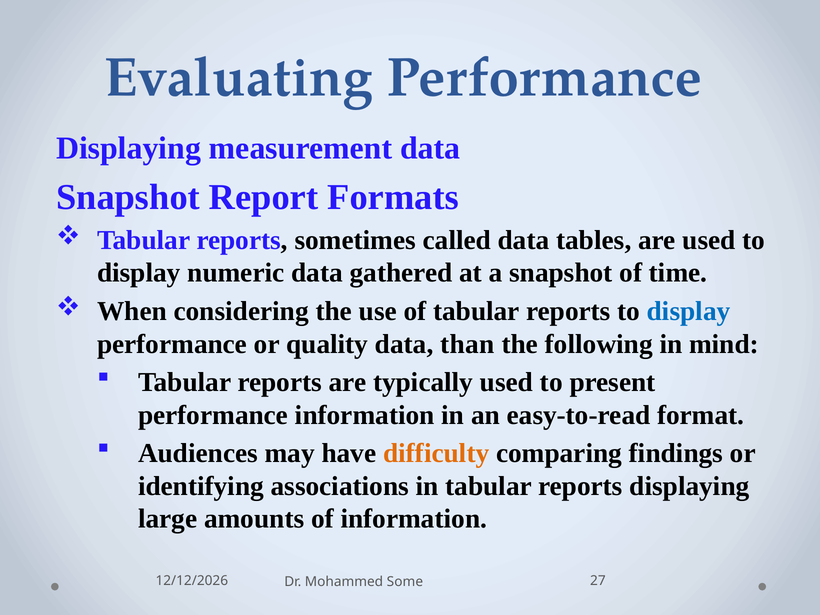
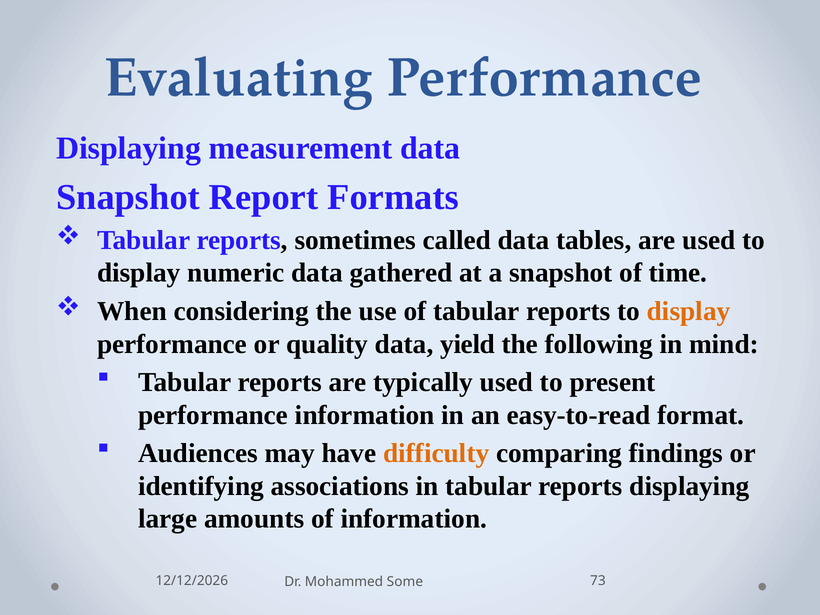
display at (689, 311) colour: blue -> orange
than: than -> yield
27: 27 -> 73
